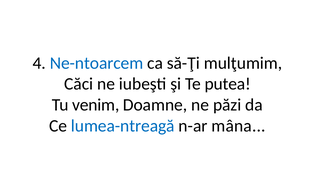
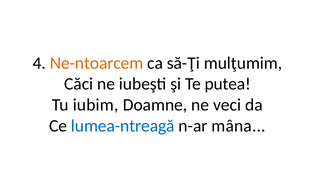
Ne-ntoarcem colour: blue -> orange
venim: venim -> iubim
păzi: păzi -> veci
